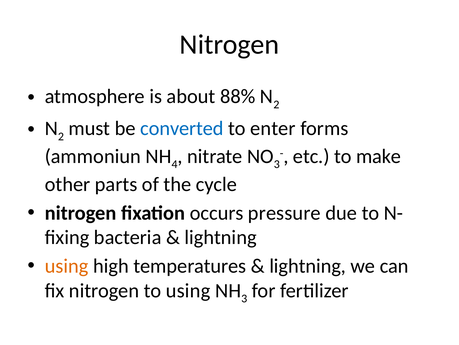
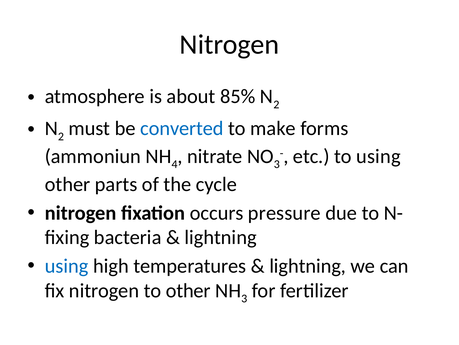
88%: 88% -> 85%
enter: enter -> make
to make: make -> using
using at (67, 266) colour: orange -> blue
to using: using -> other
